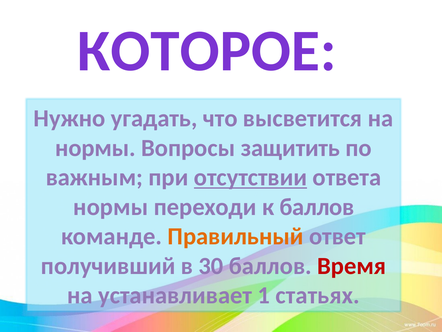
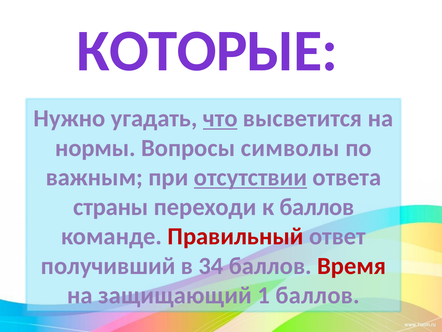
КОТОРОЕ: КОТОРОЕ -> КОТОРЫЕ
что underline: none -> present
защитить: защитить -> символы
нормы at (111, 207): нормы -> страны
Правильный colour: orange -> red
30: 30 -> 34
устанавливает: устанавливает -> защищающий
1 статьях: статьях -> баллов
